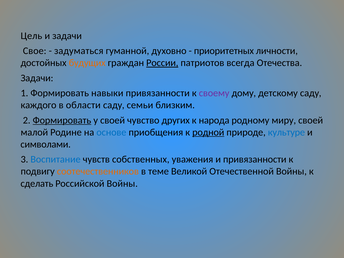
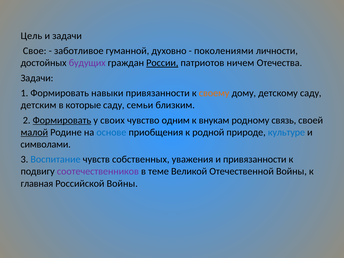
задуматься: задуматься -> заботливое
приоритетных: приоритетных -> поколениями
будущих colour: orange -> purple
всегда: всегда -> ничем
своему colour: purple -> orange
каждого: каждого -> детским
области: области -> которые
у своей: своей -> своих
других: других -> одним
народа: народа -> внукам
миру: миру -> связь
малой underline: none -> present
родной underline: present -> none
соотечественников colour: orange -> purple
сделать: сделать -> главная
